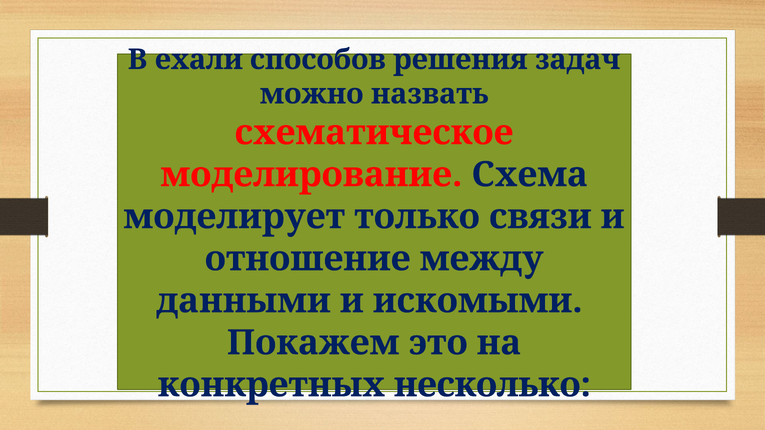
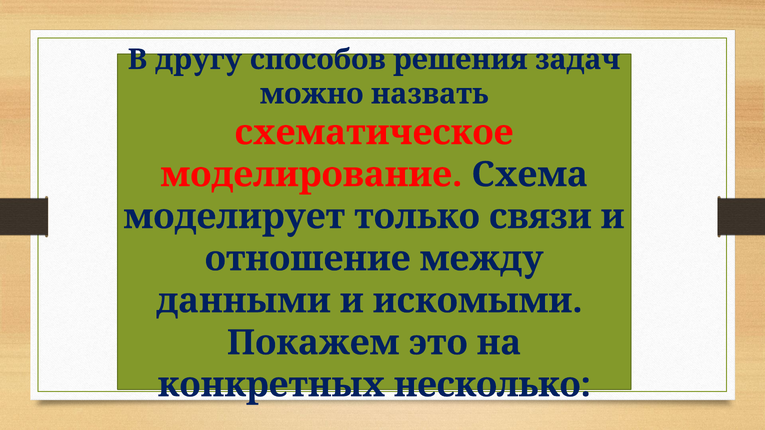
ехали: ехали -> другу
